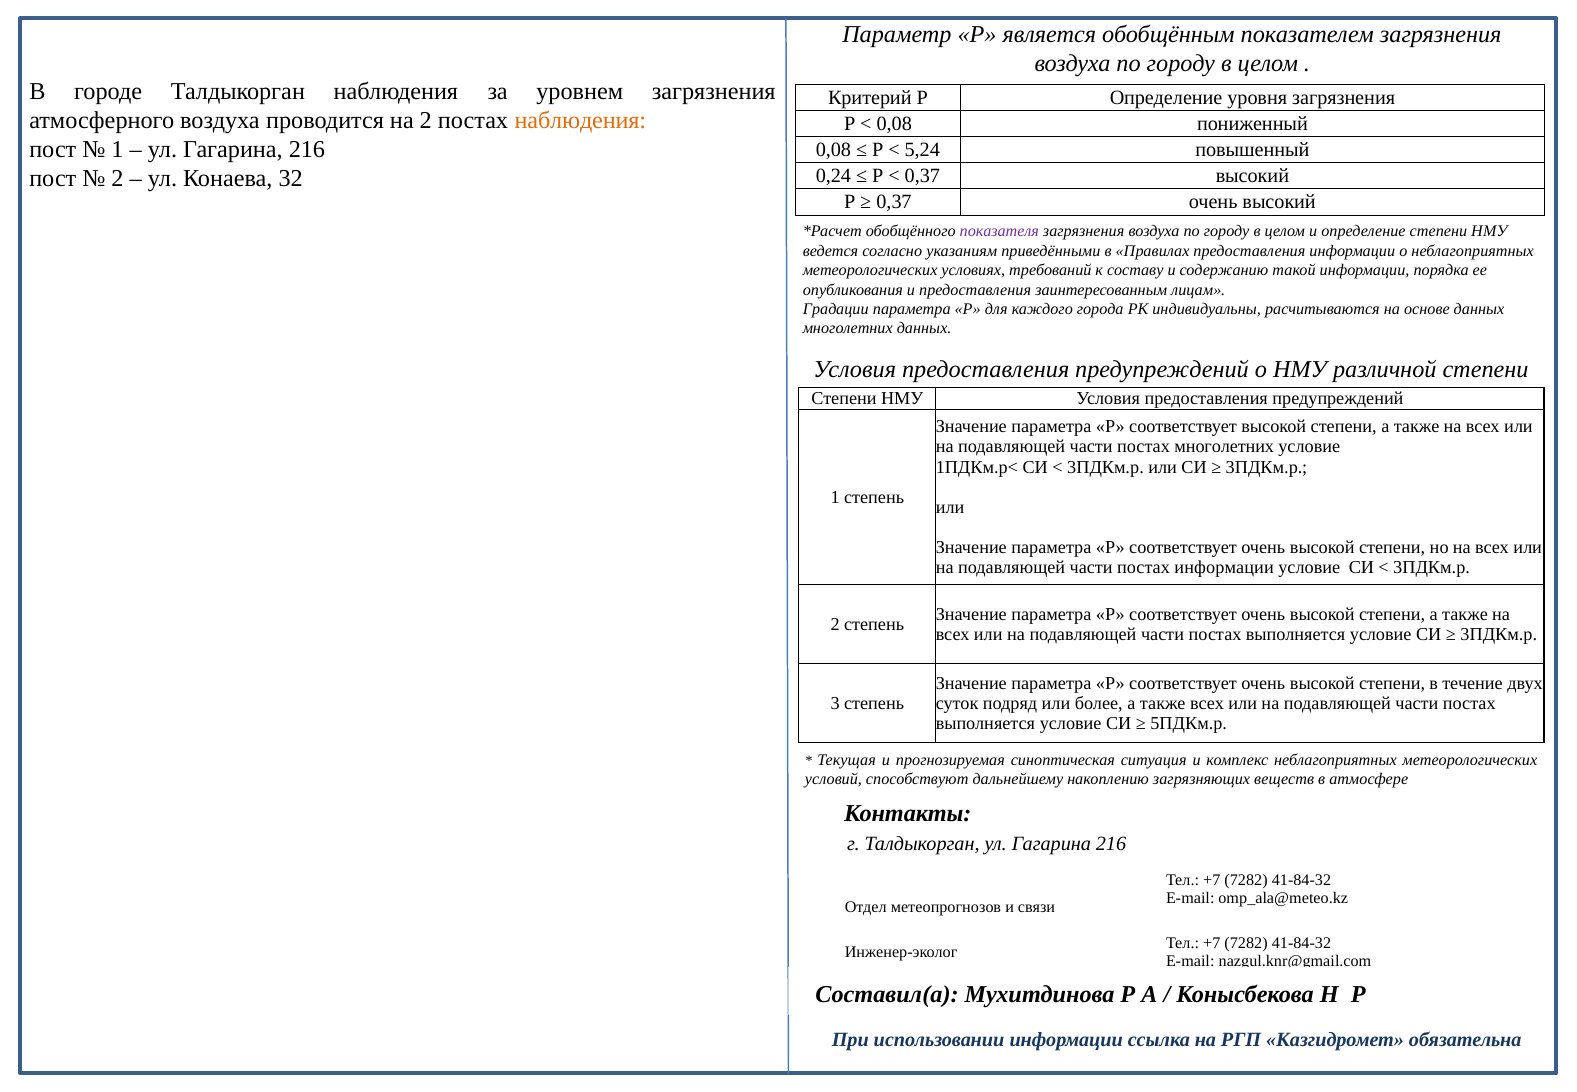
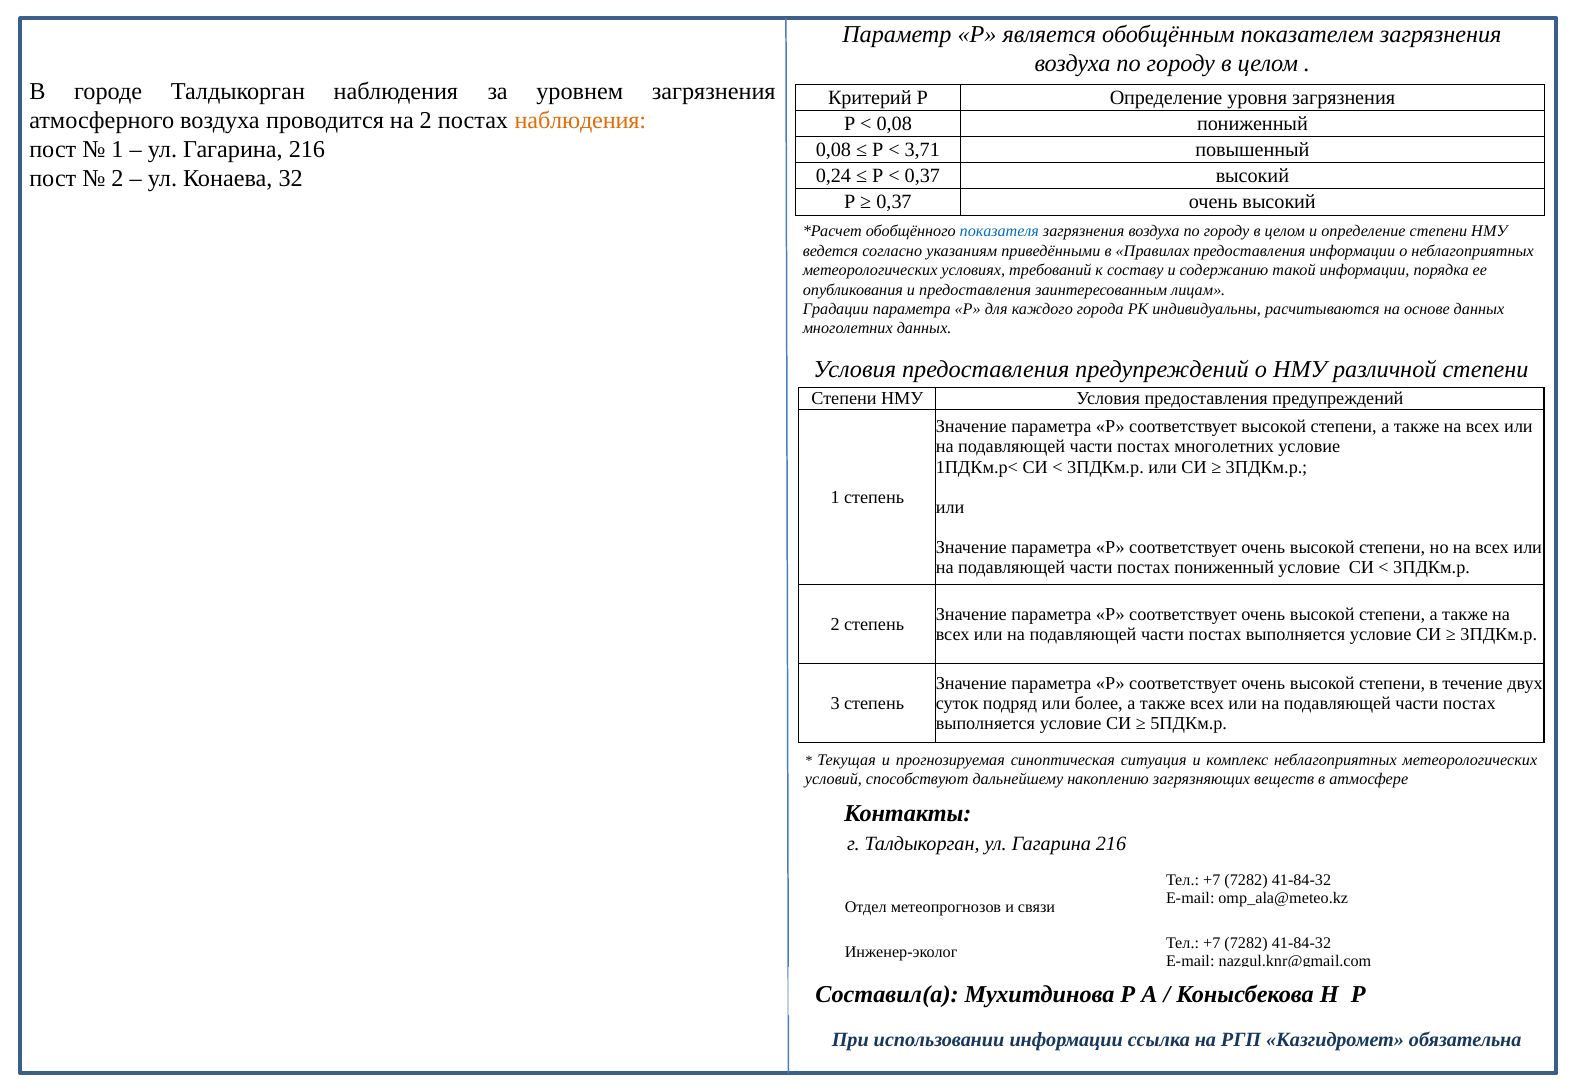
5,24: 5,24 -> 3,71
показателя colour: purple -> blue
постах информации: информации -> пониженный
